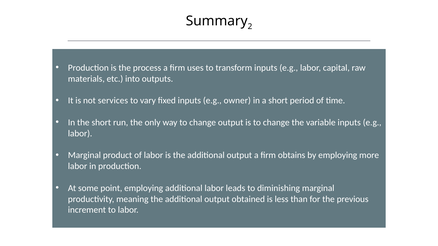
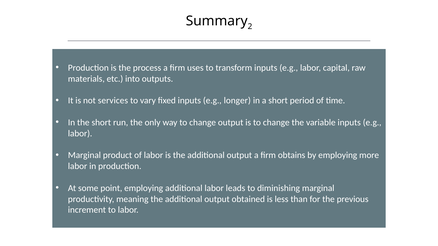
owner: owner -> longer
